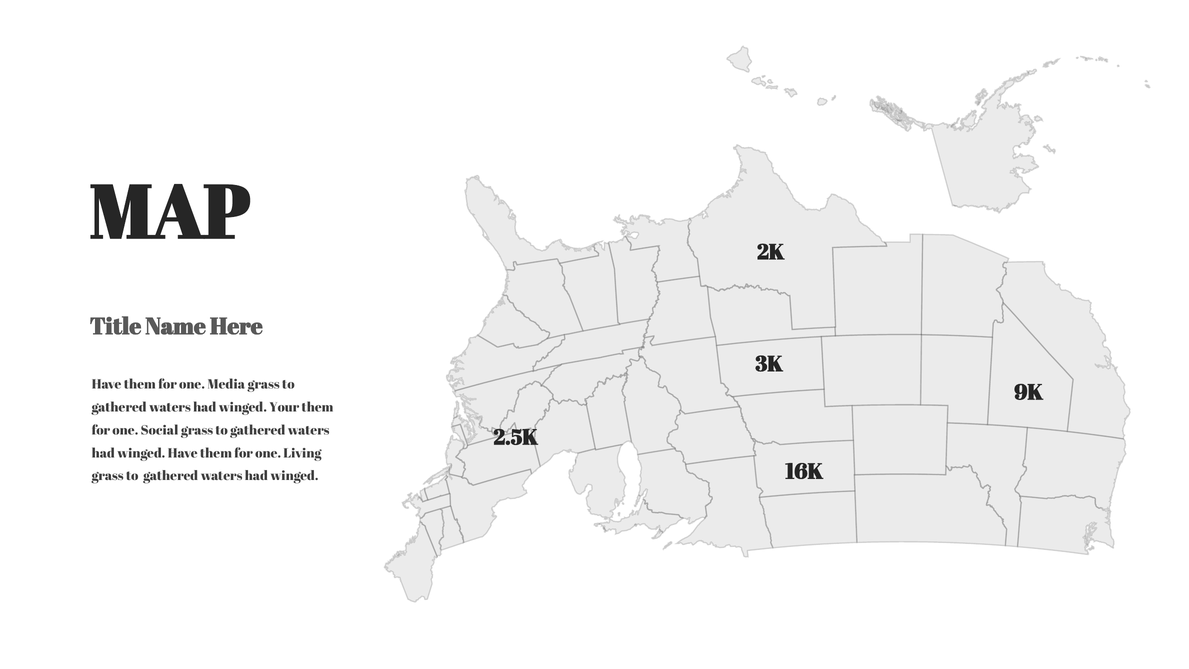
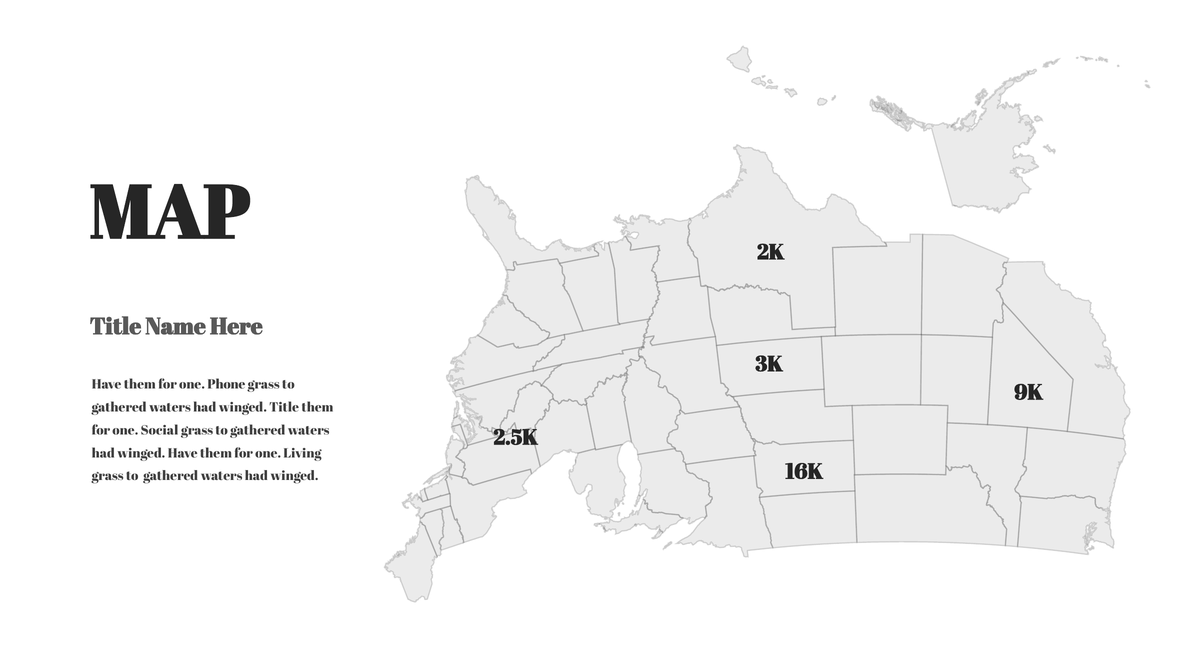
Media: Media -> Phone
Your at (284, 407): Your -> Title
